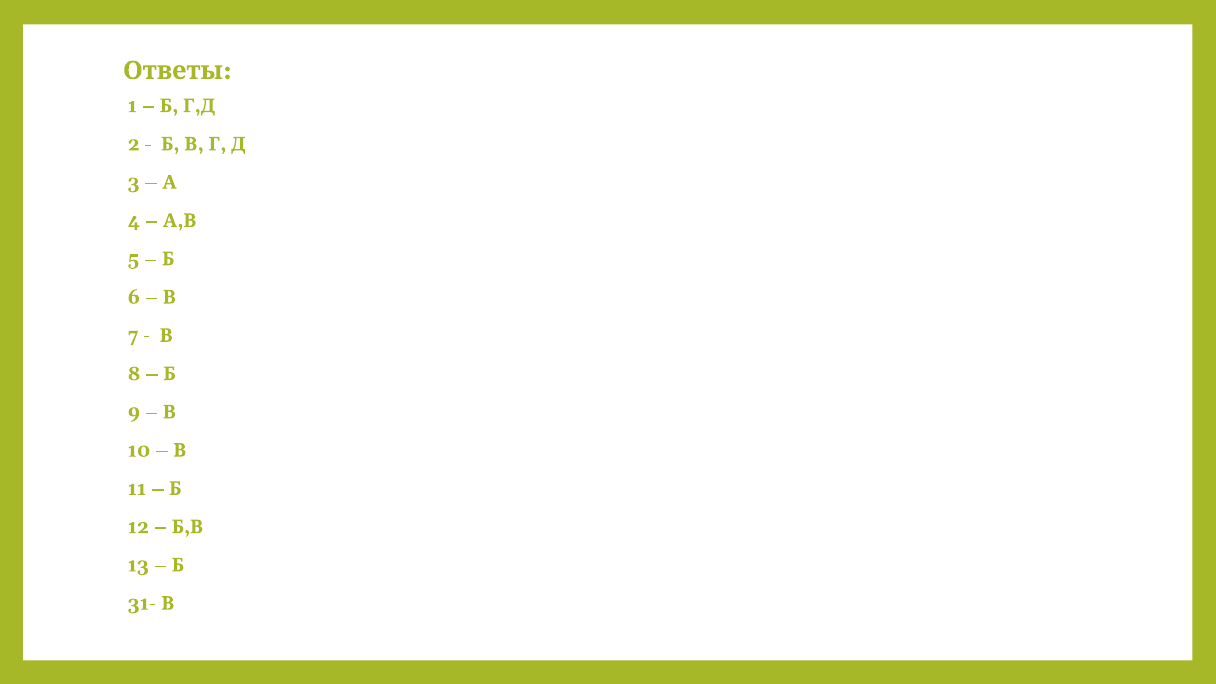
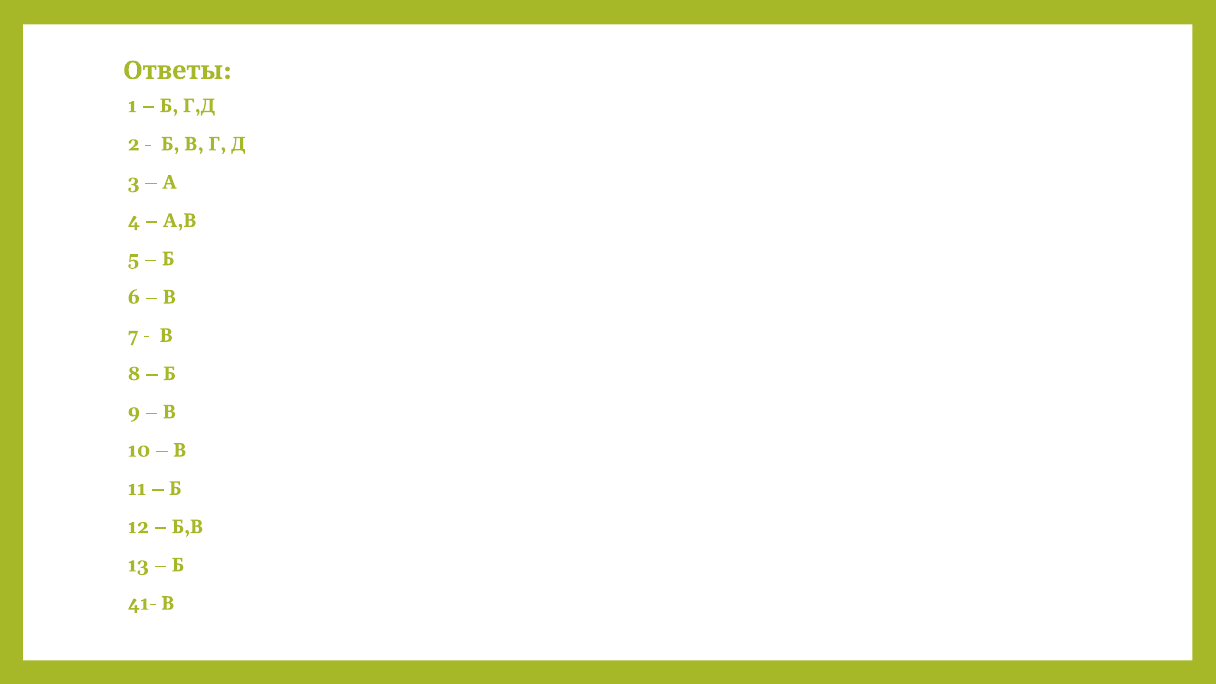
31-: 31- -> 41-
